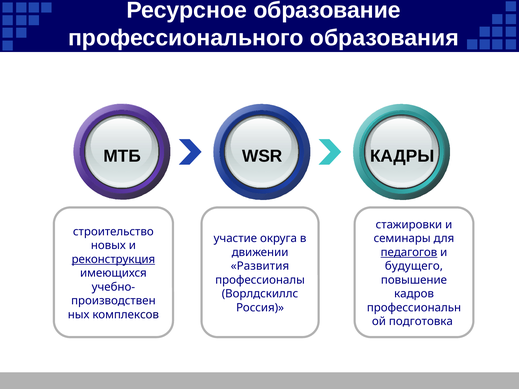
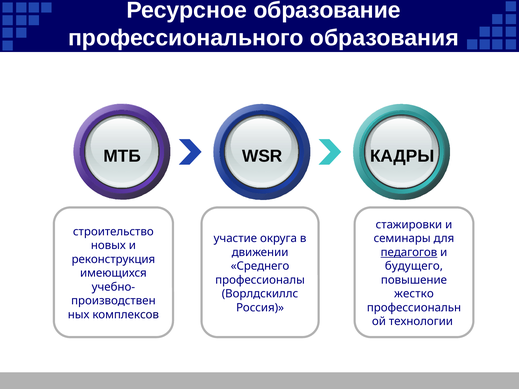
реконструкция underline: present -> none
Развития: Развития -> Среднего
кадров: кадров -> жестко
подготовка: подготовка -> технологии
